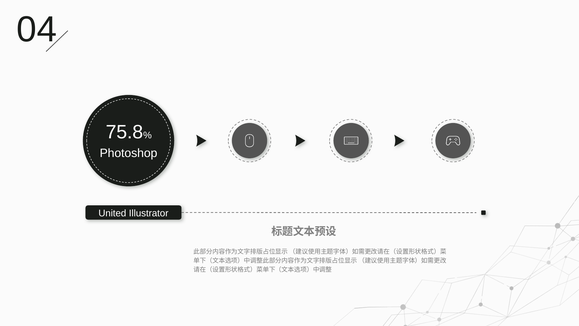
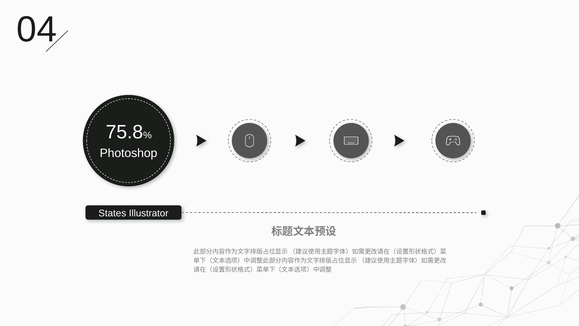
United: United -> States
